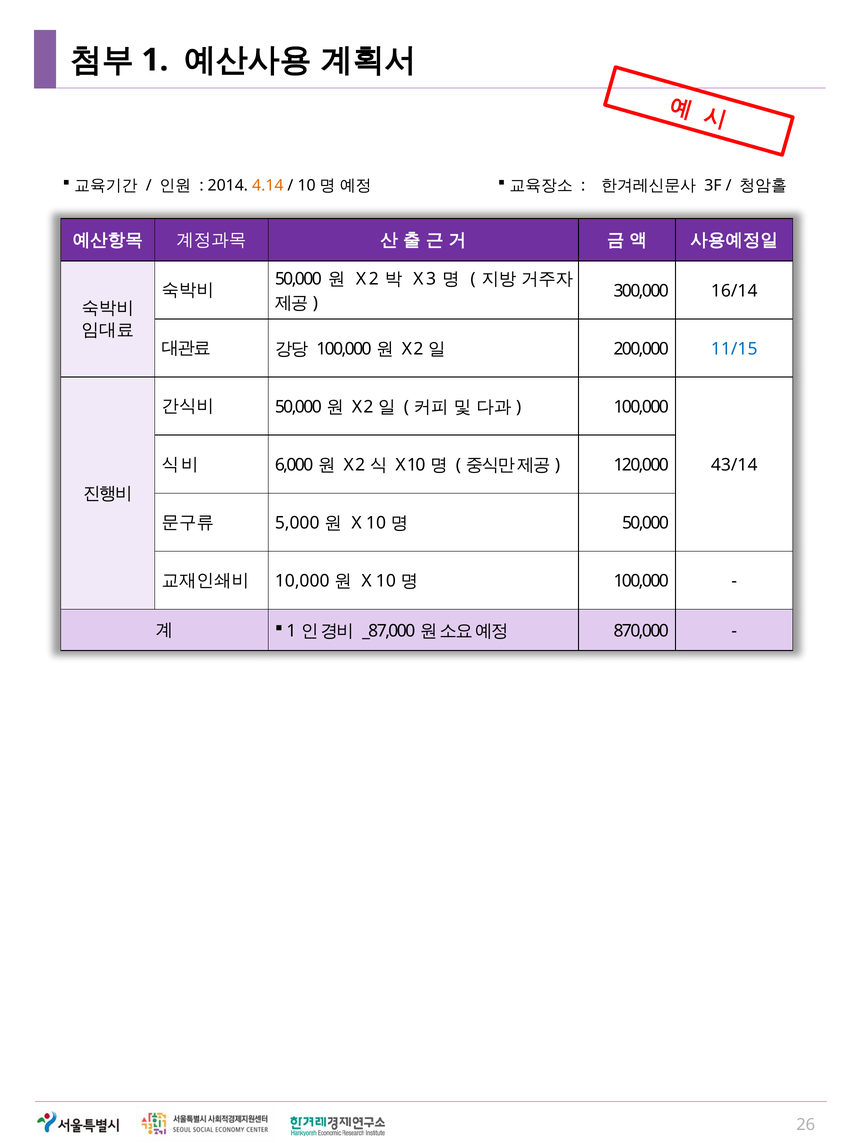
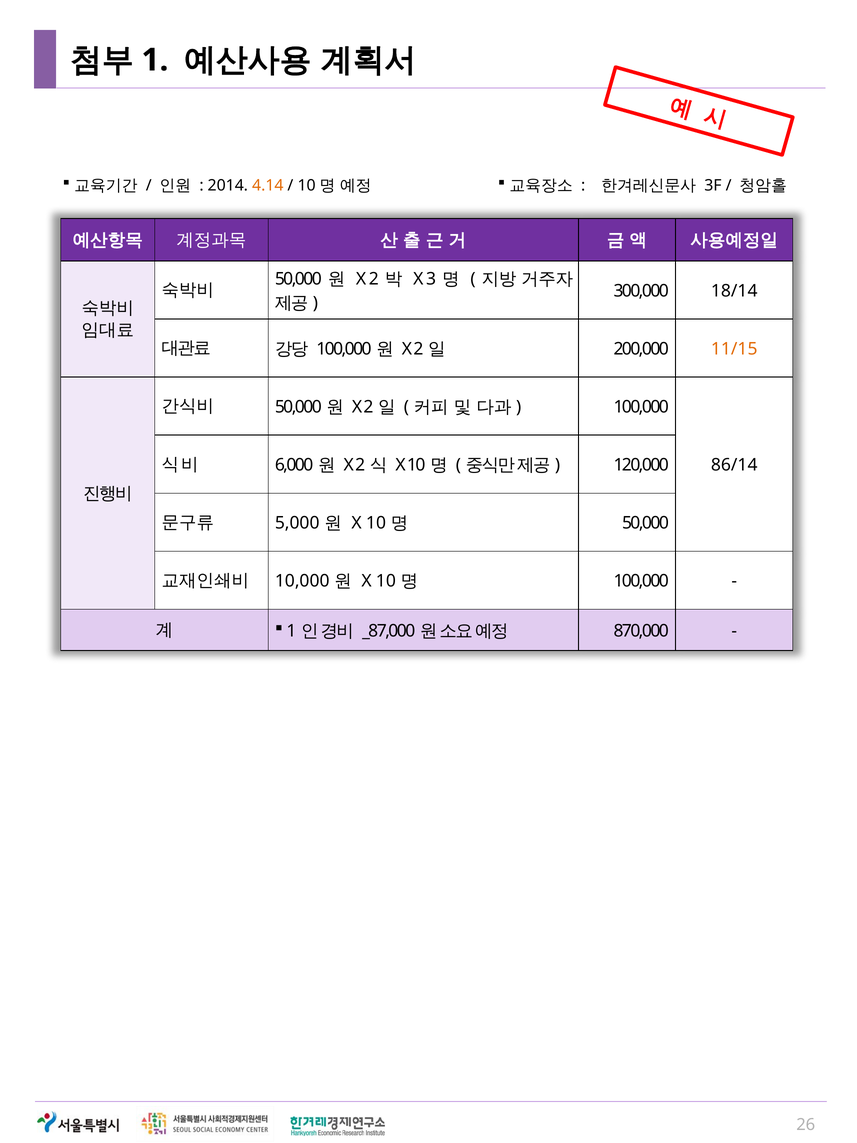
16/14: 16/14 -> 18/14
11/15 colour: blue -> orange
43/14: 43/14 -> 86/14
